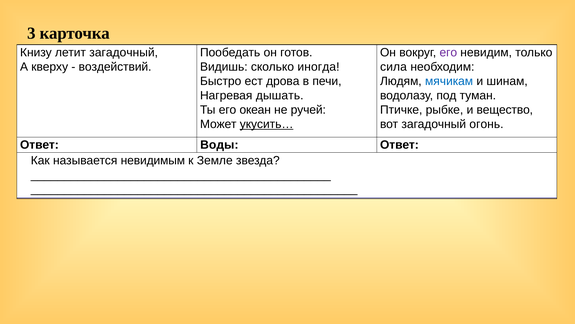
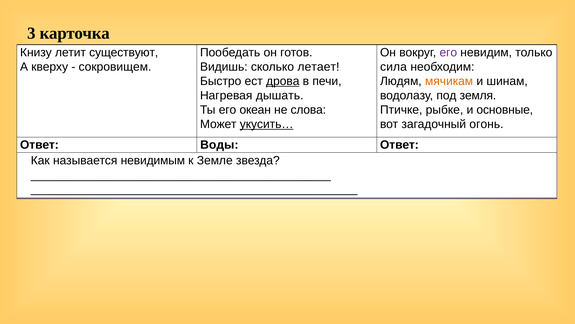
летит загадочный: загадочный -> существуют
воздействий: воздействий -> сокровищем
иногда: иногда -> летает
дрова underline: none -> present
мячикам colour: blue -> orange
туман: туман -> земля
ручей: ручей -> слова
вещество: вещество -> основные
